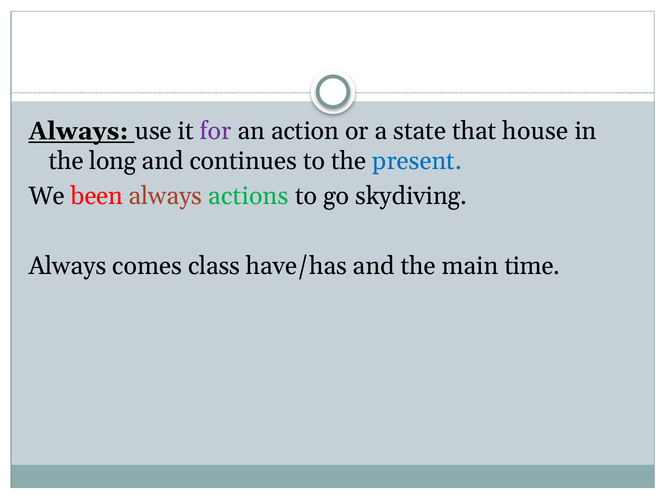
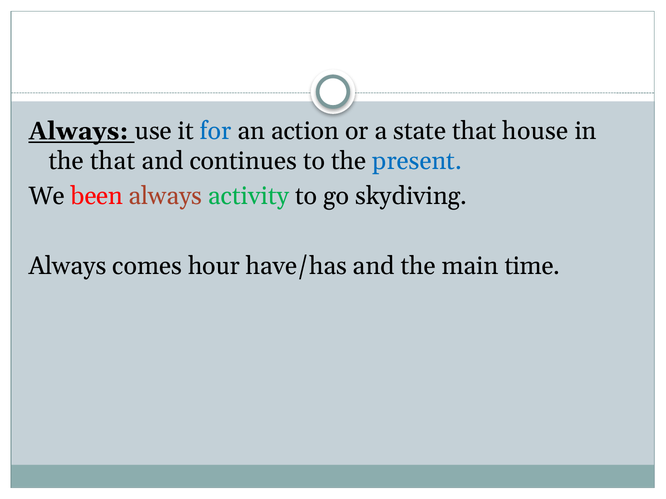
for colour: purple -> blue
the long: long -> that
actions: actions -> activity
class: class -> hour
